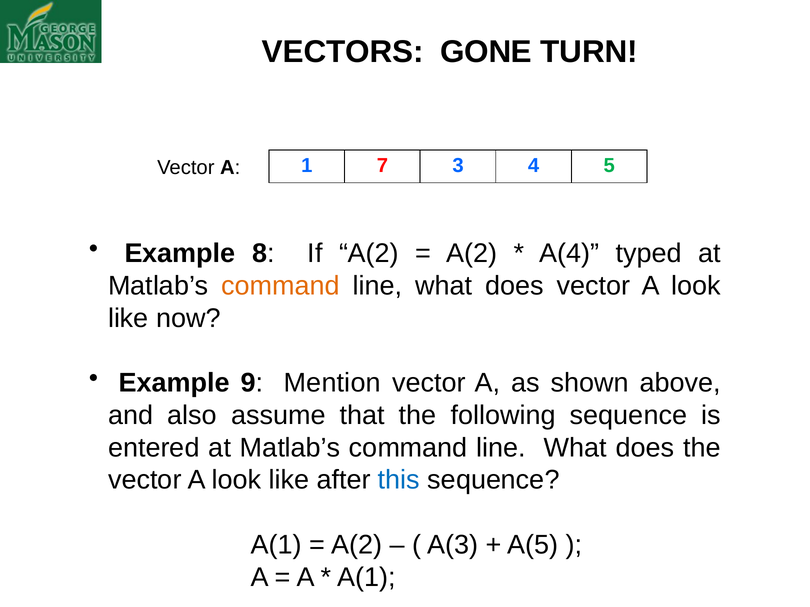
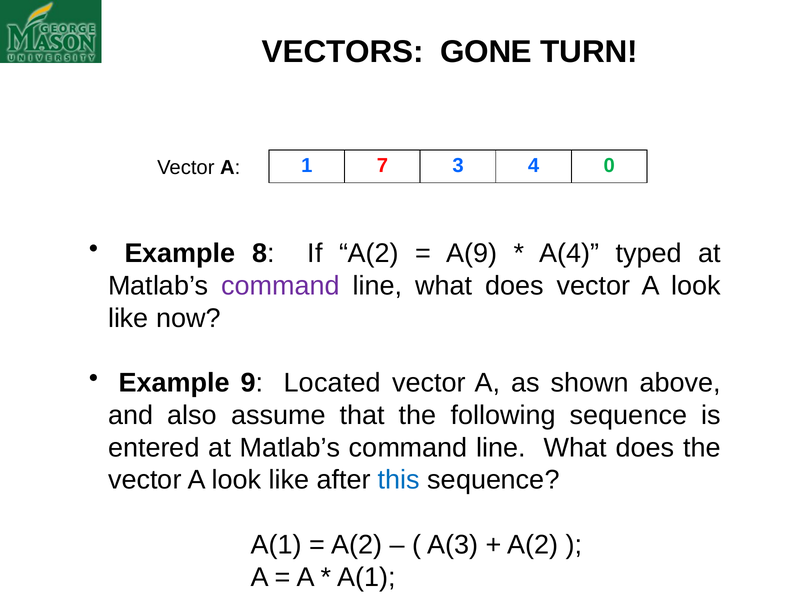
5: 5 -> 0
A(2 at (472, 254): A(2 -> A(9
command at (280, 286) colour: orange -> purple
Mention: Mention -> Located
A(5 at (533, 545): A(5 -> A(2
